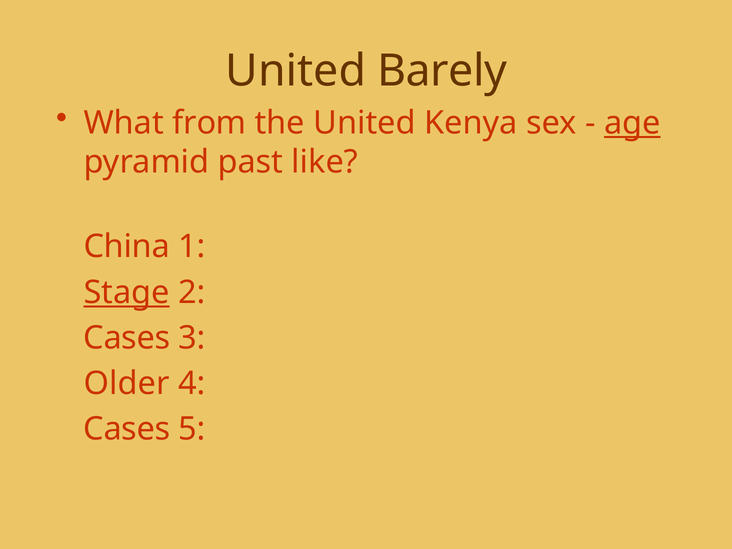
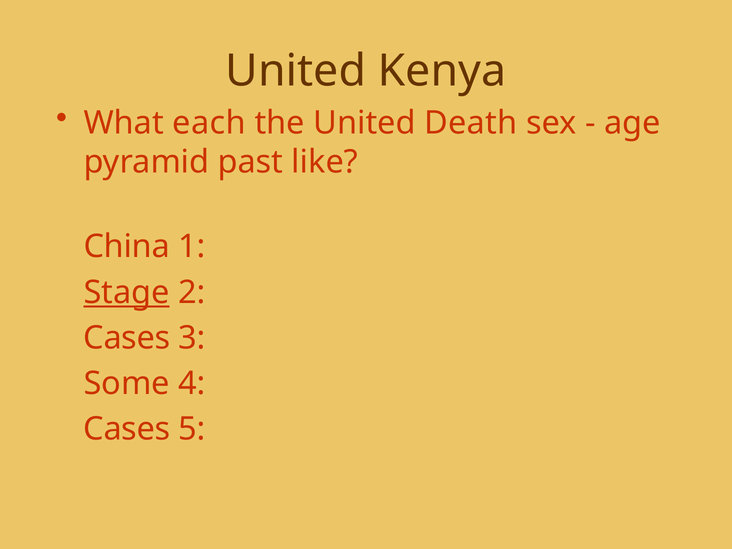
Barely: Barely -> Kenya
from: from -> each
Kenya: Kenya -> Death
age underline: present -> none
Older: Older -> Some
